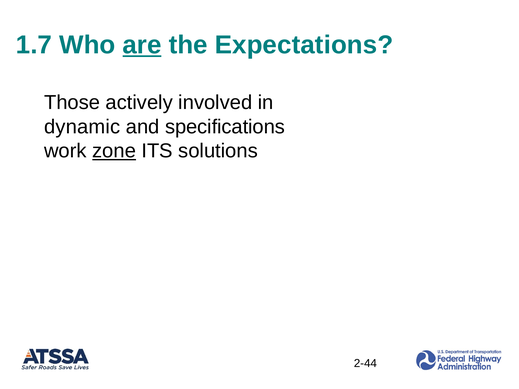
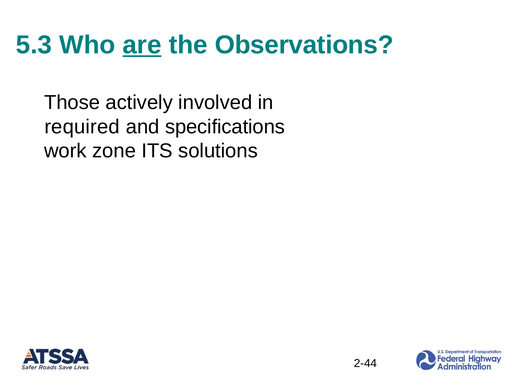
1.7: 1.7 -> 5.3
Expectations: Expectations -> Observations
dynamic: dynamic -> required
zone underline: present -> none
